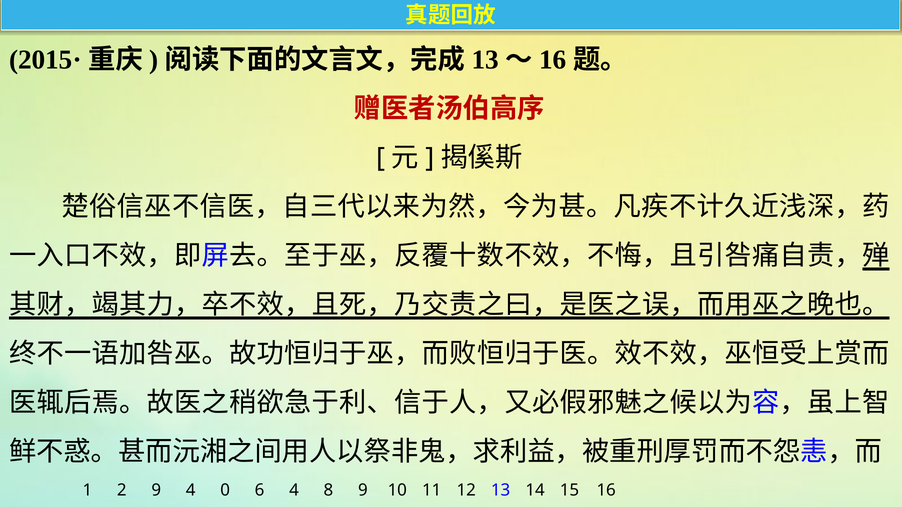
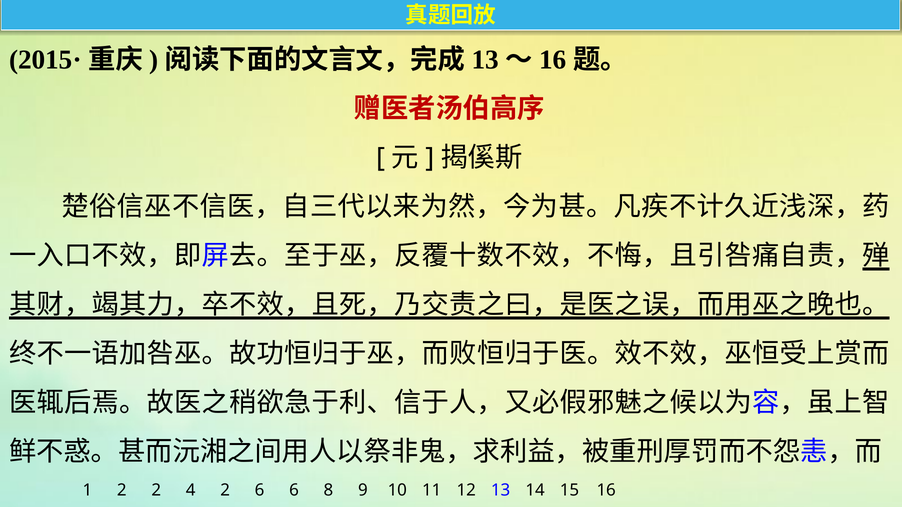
2 9: 9 -> 2
4 0: 0 -> 2
6 4: 4 -> 6
